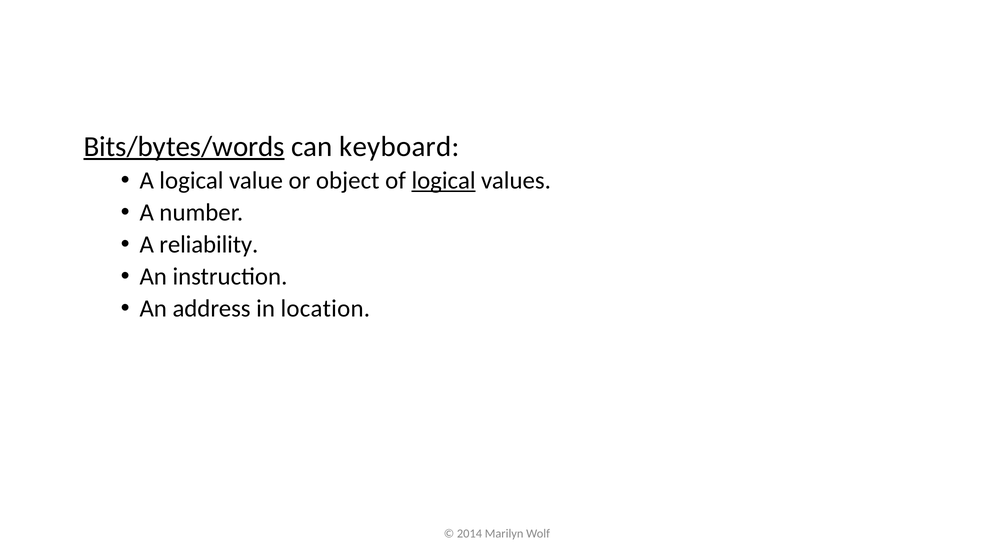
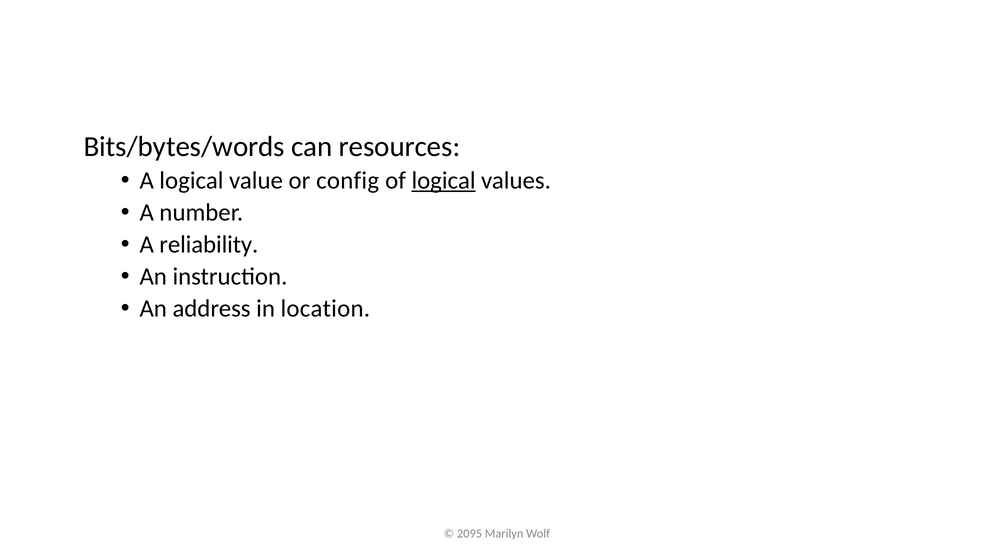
Bits/bytes/words underline: present -> none
keyboard: keyboard -> resources
object: object -> config
2014: 2014 -> 2095
